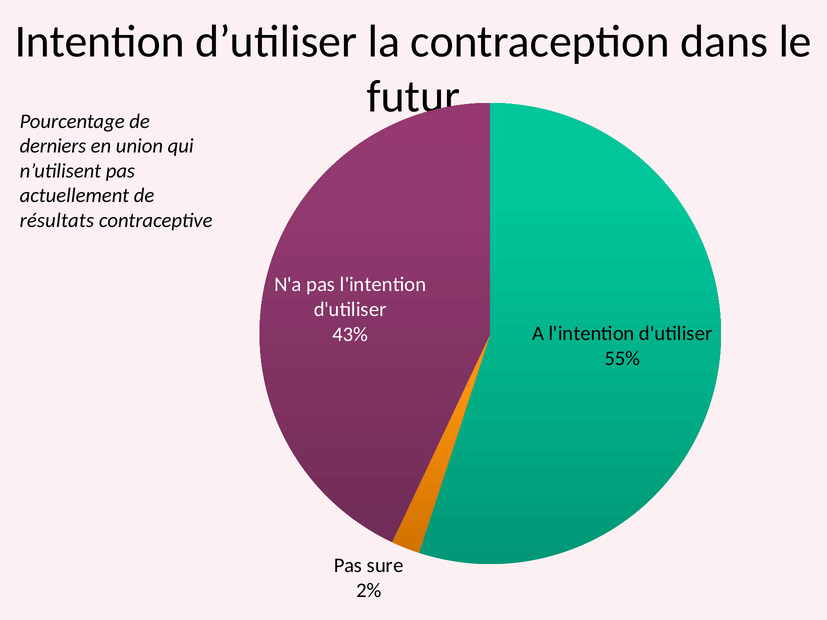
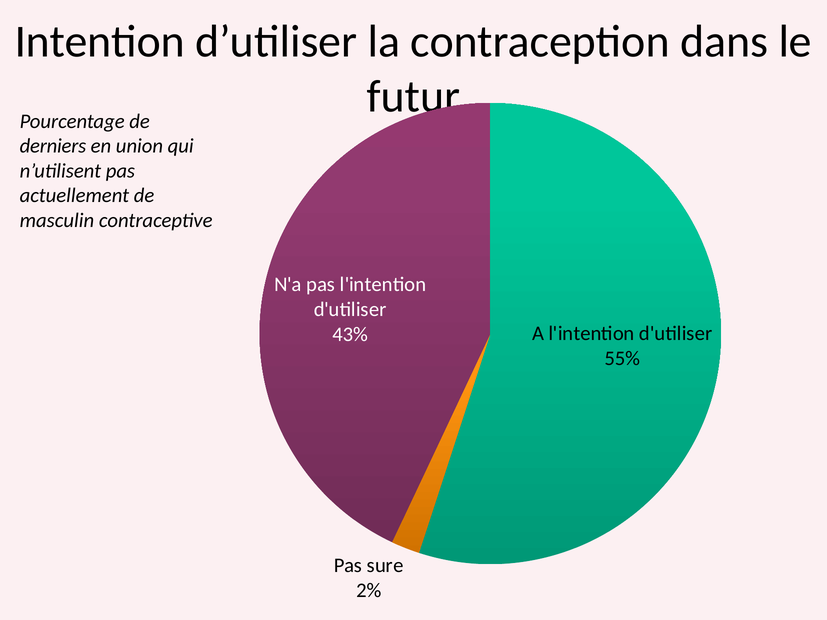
résultats: résultats -> masculin
